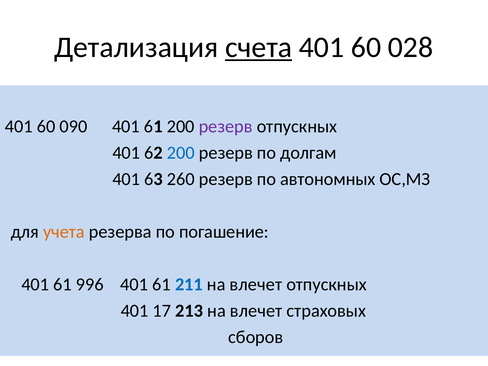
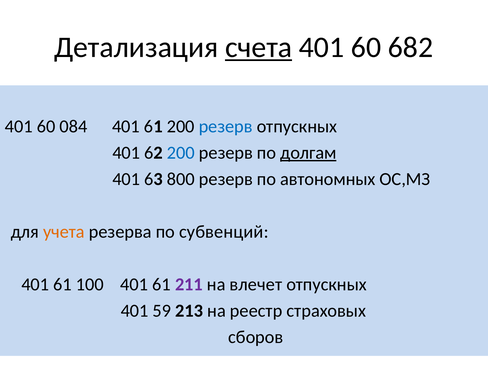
028: 028 -> 682
090: 090 -> 084
резерв at (226, 126) colour: purple -> blue
долгам underline: none -> present
260: 260 -> 800
погашение: погашение -> субвенций
996: 996 -> 100
211 colour: blue -> purple
17: 17 -> 59
213 на влечет: влечет -> реестр
